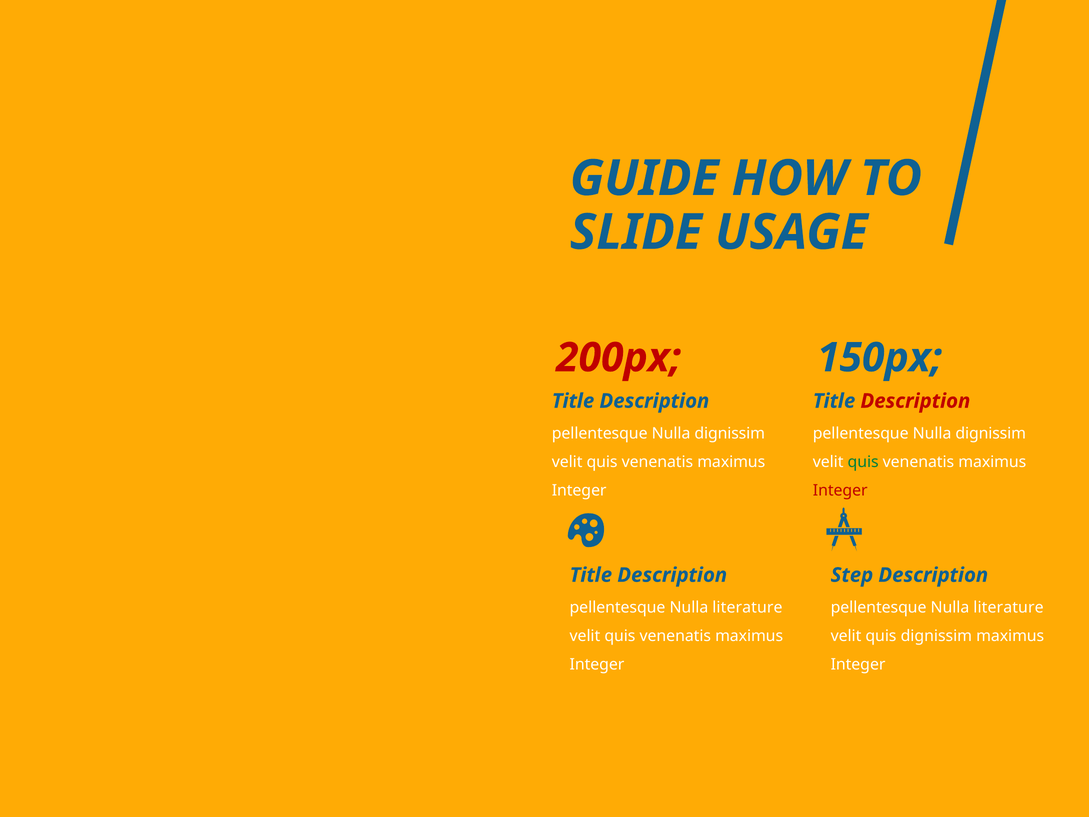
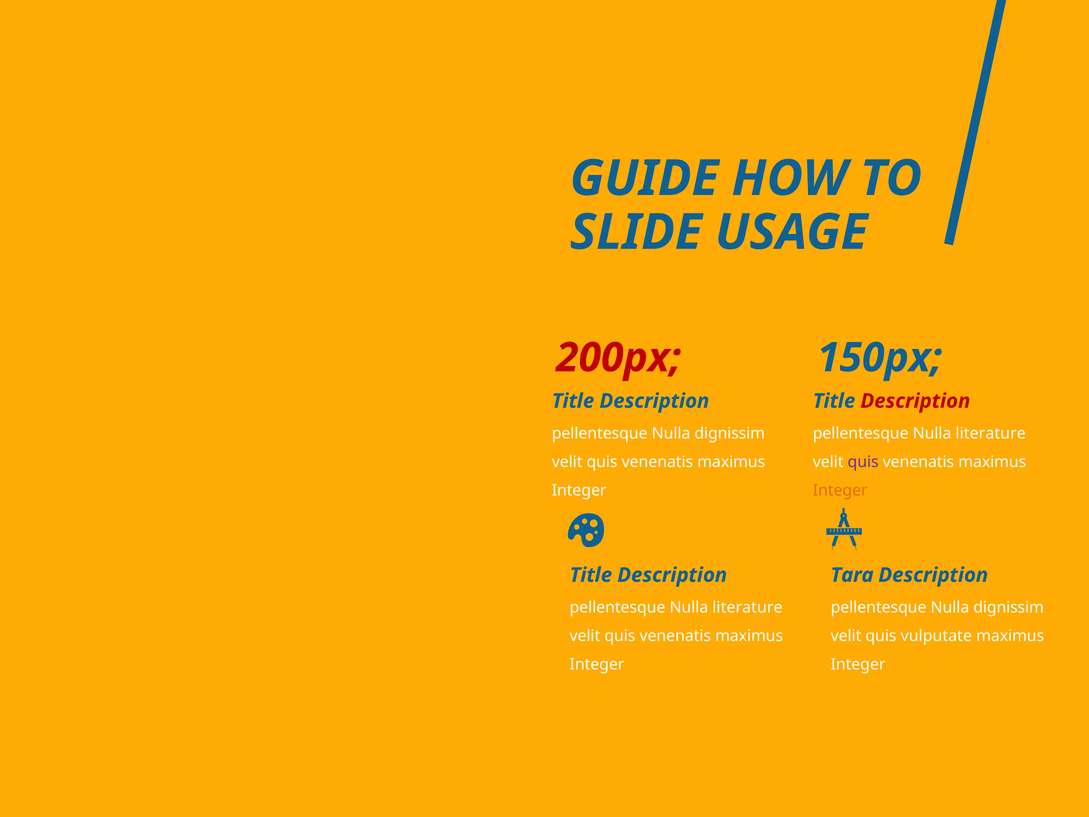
dignissim at (991, 433): dignissim -> literature
quis at (863, 462) colour: green -> purple
Integer at (840, 490) colour: red -> orange
Step: Step -> Tara
literature at (1008, 607): literature -> dignissim
quis dignissim: dignissim -> vulputate
